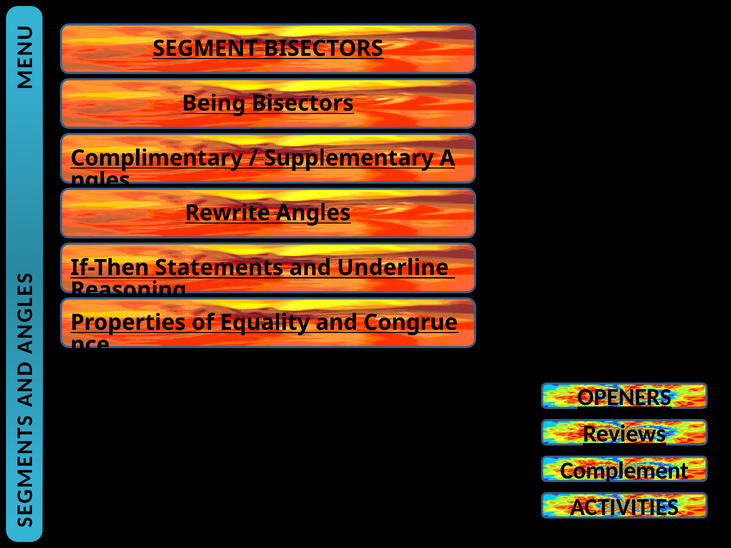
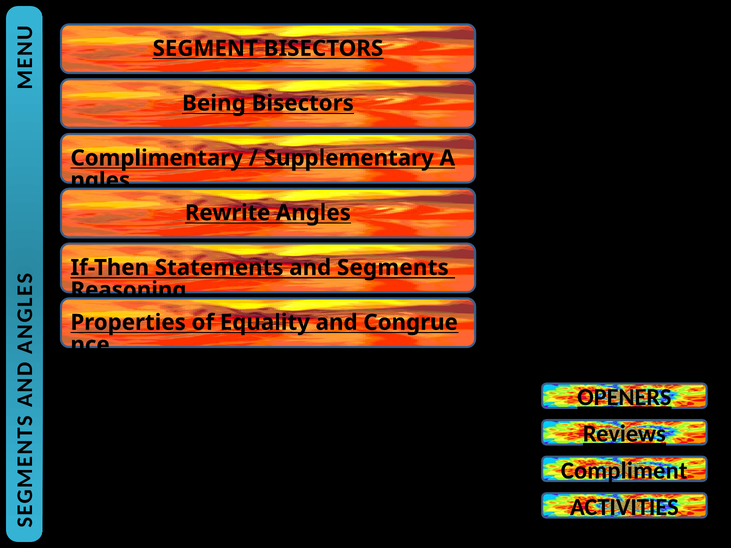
Underline: Underline -> Segments
Complement: Complement -> Compliment
